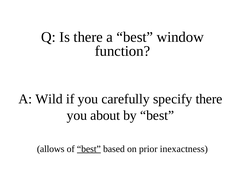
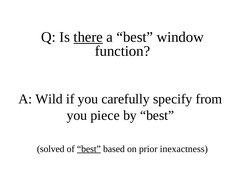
there at (88, 37) underline: none -> present
specify there: there -> from
about: about -> piece
allows: allows -> solved
